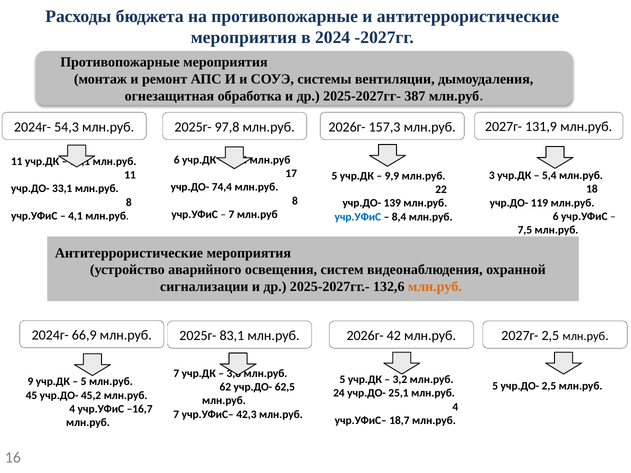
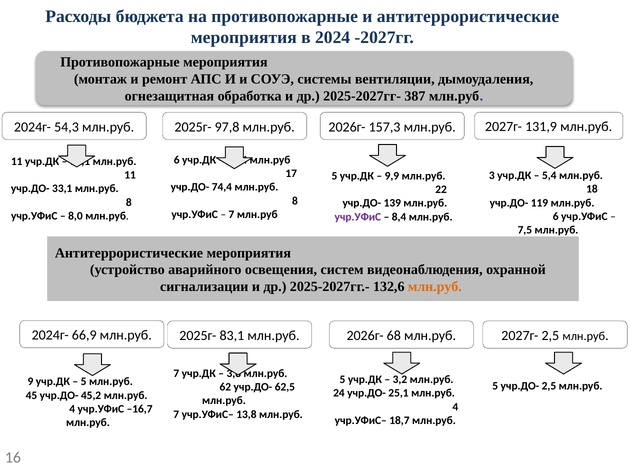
4,1: 4,1 -> 8,0
учр.УФиС at (358, 217) colour: blue -> purple
42: 42 -> 68
42,3: 42,3 -> 13,8
